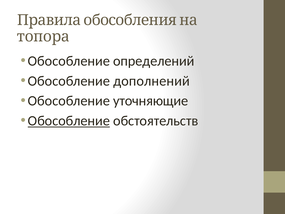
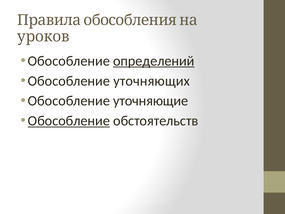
топора: топора -> уроков
определений underline: none -> present
дополнений: дополнений -> уточняющих
